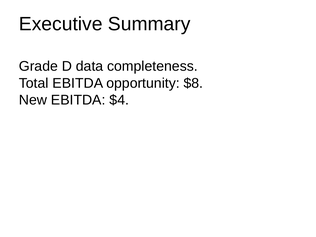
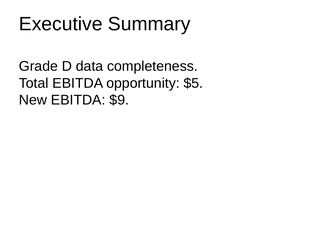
$8: $8 -> $5
$4: $4 -> $9
